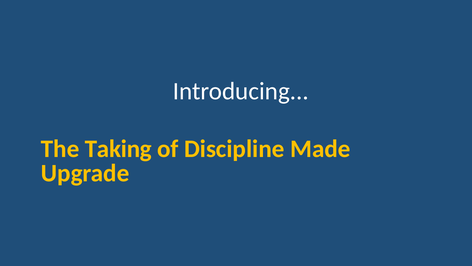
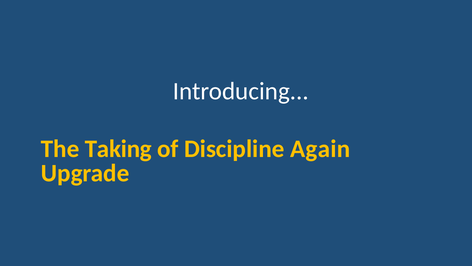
Made: Made -> Again
